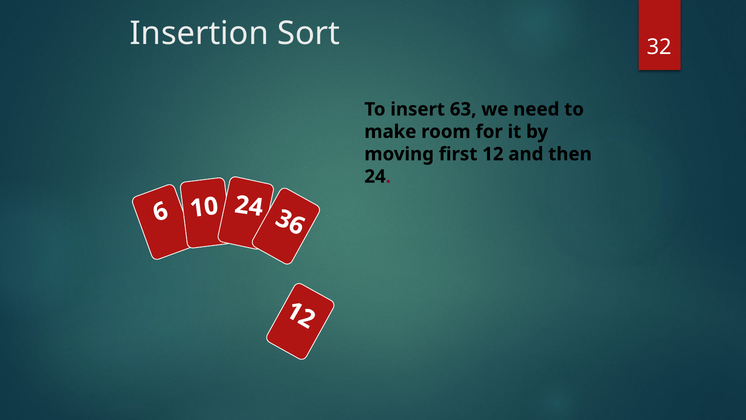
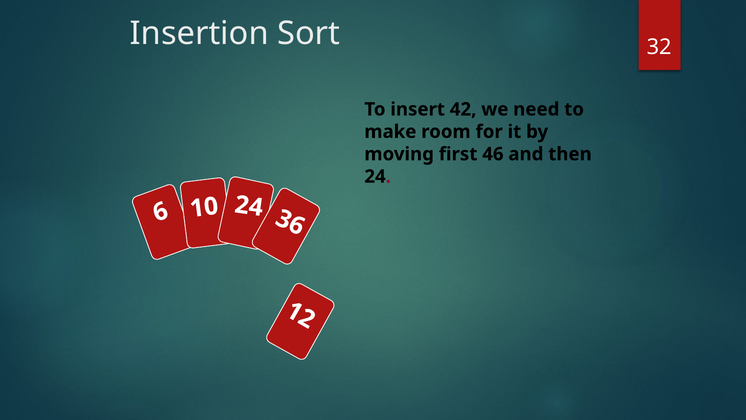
63: 63 -> 42
12: 12 -> 46
